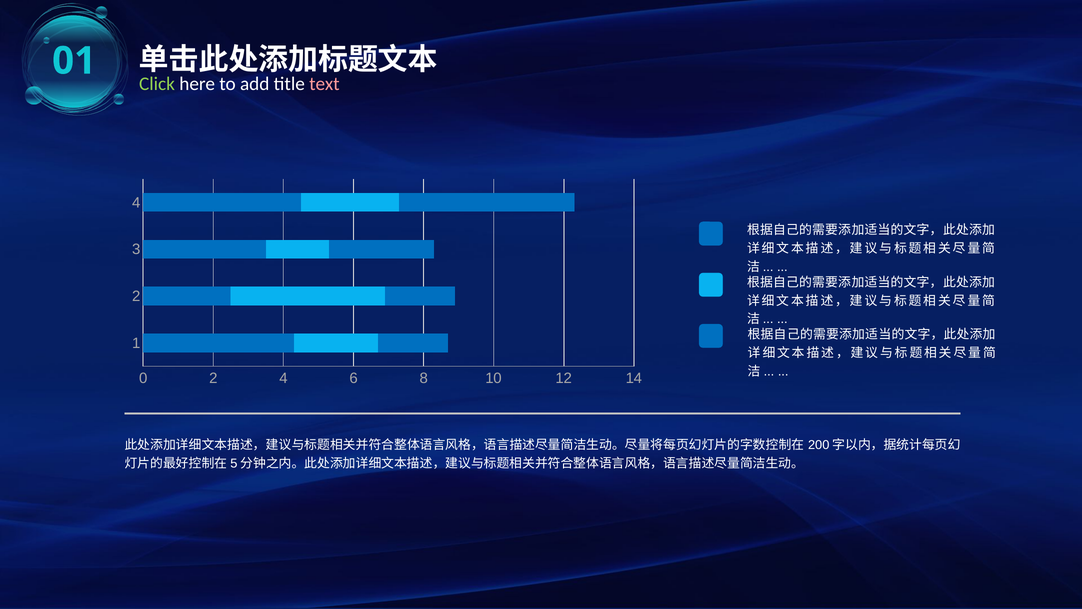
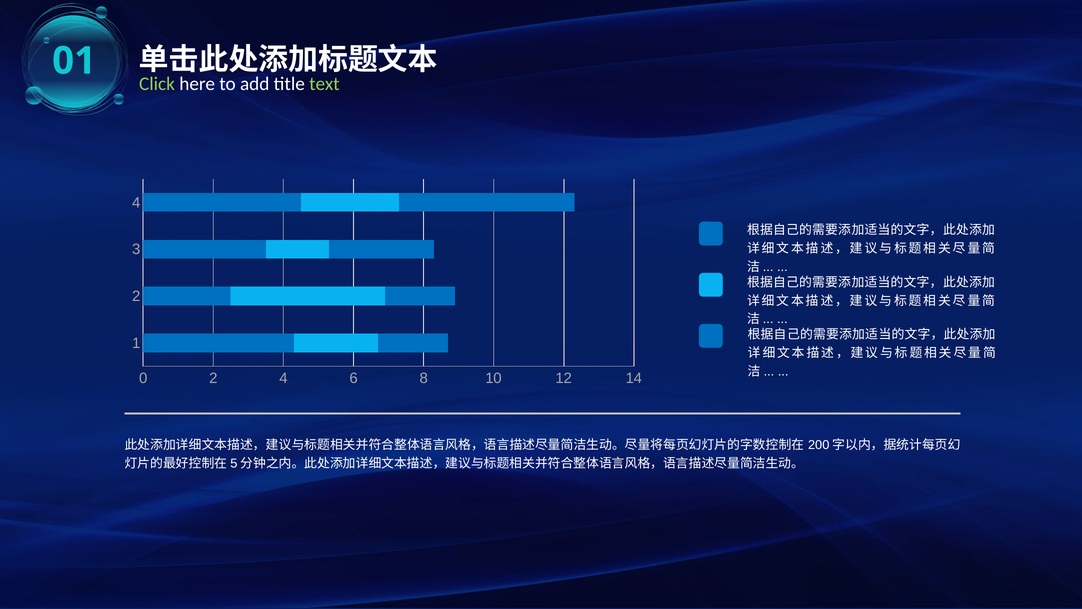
text colour: pink -> light green
